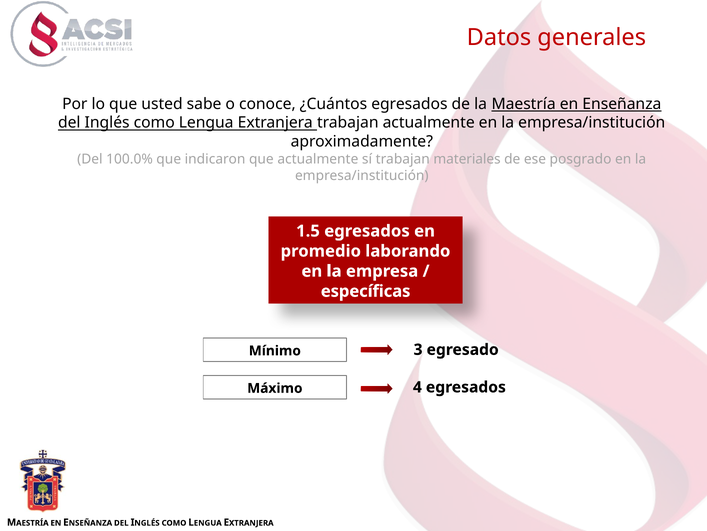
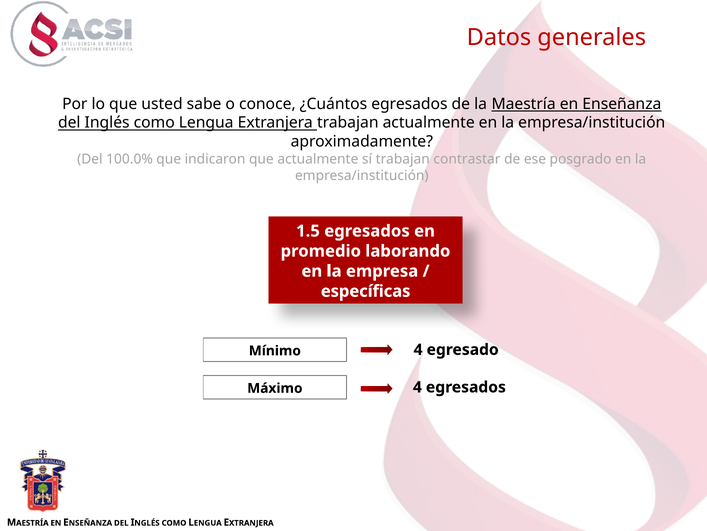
materiales: materiales -> contrastar
Mínimo 3: 3 -> 4
